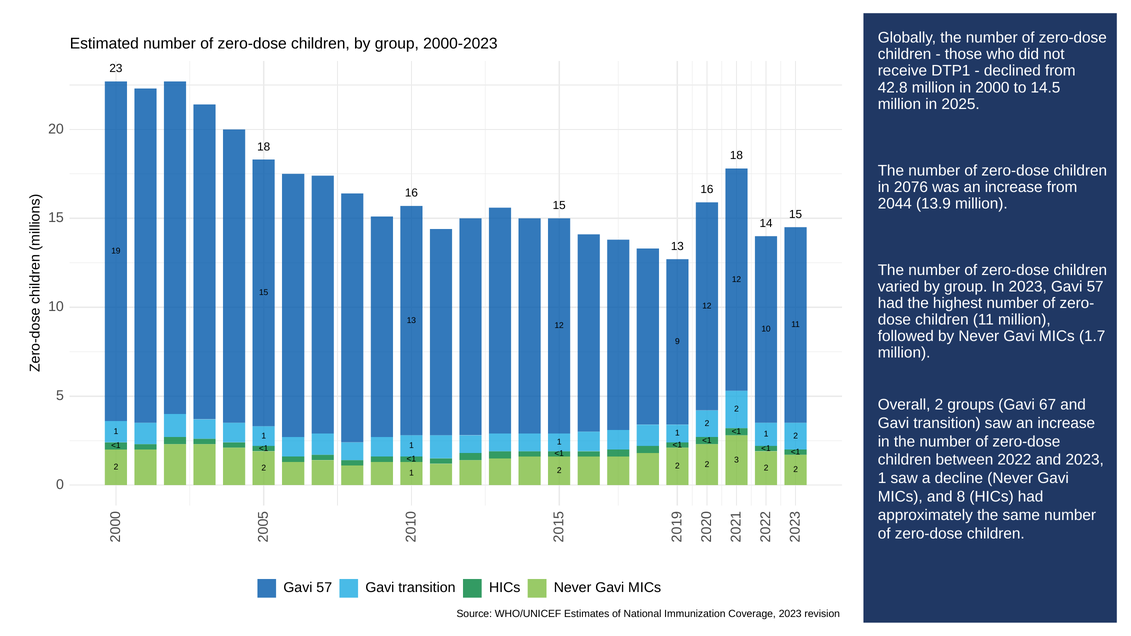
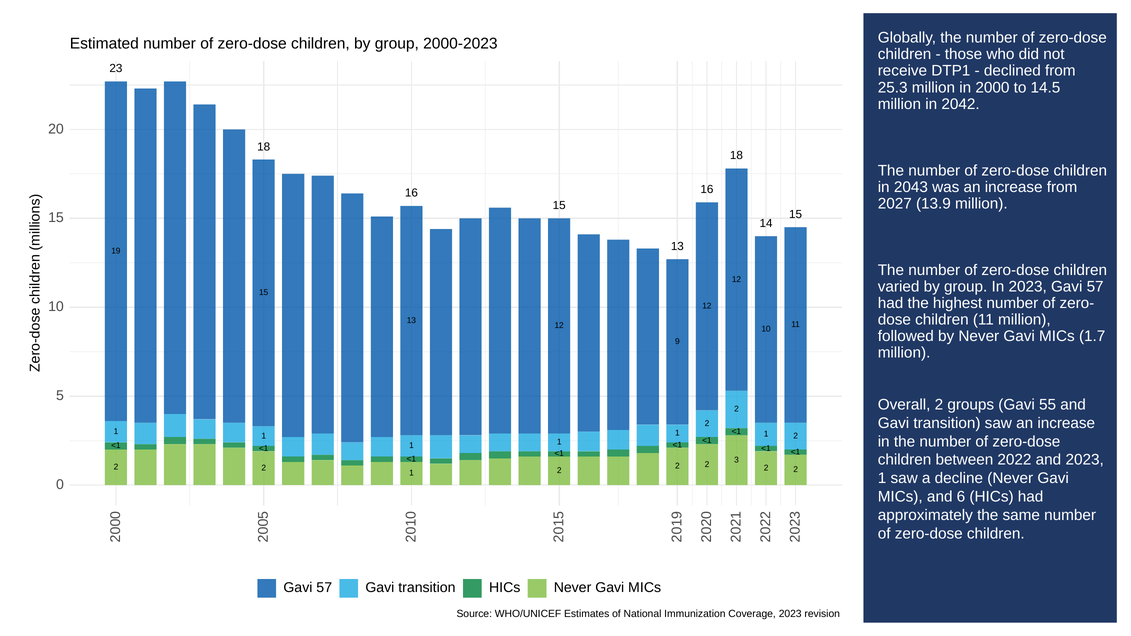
42.8: 42.8 -> 25.3
2025: 2025 -> 2042
2076: 2076 -> 2043
2044: 2044 -> 2027
67: 67 -> 55
8: 8 -> 6
